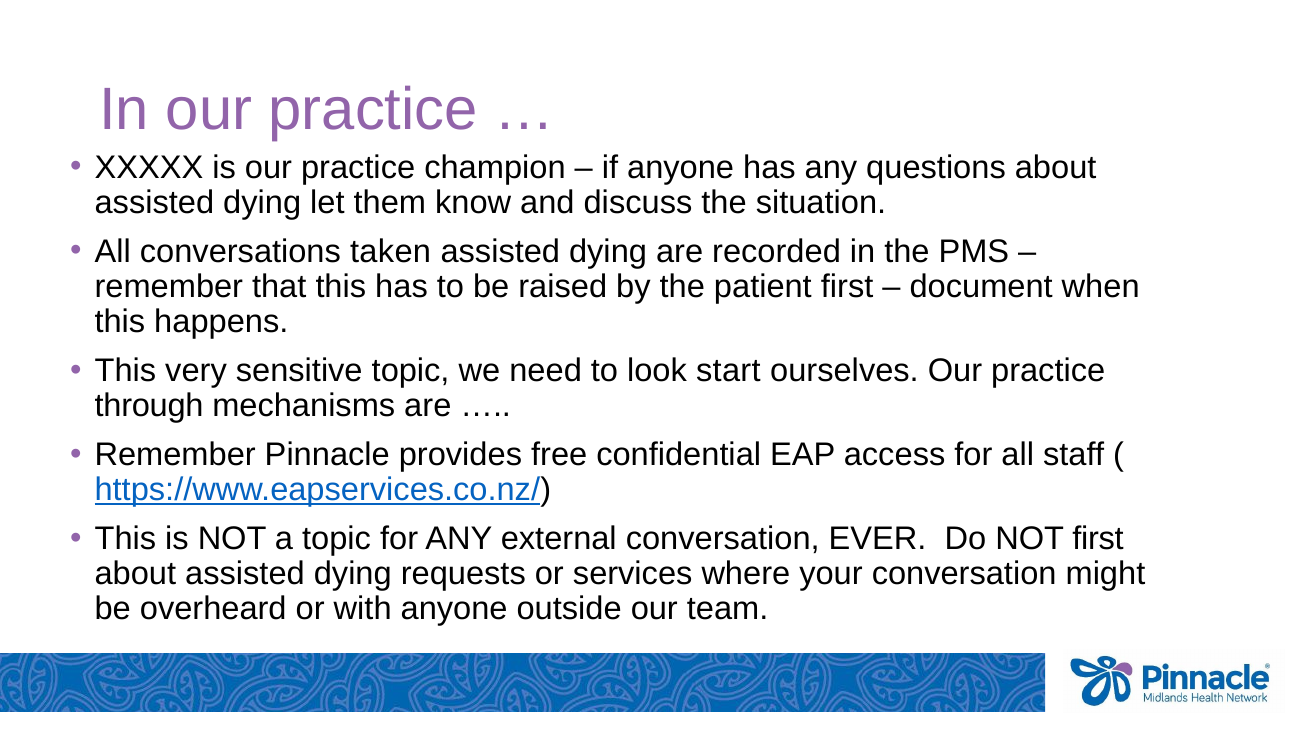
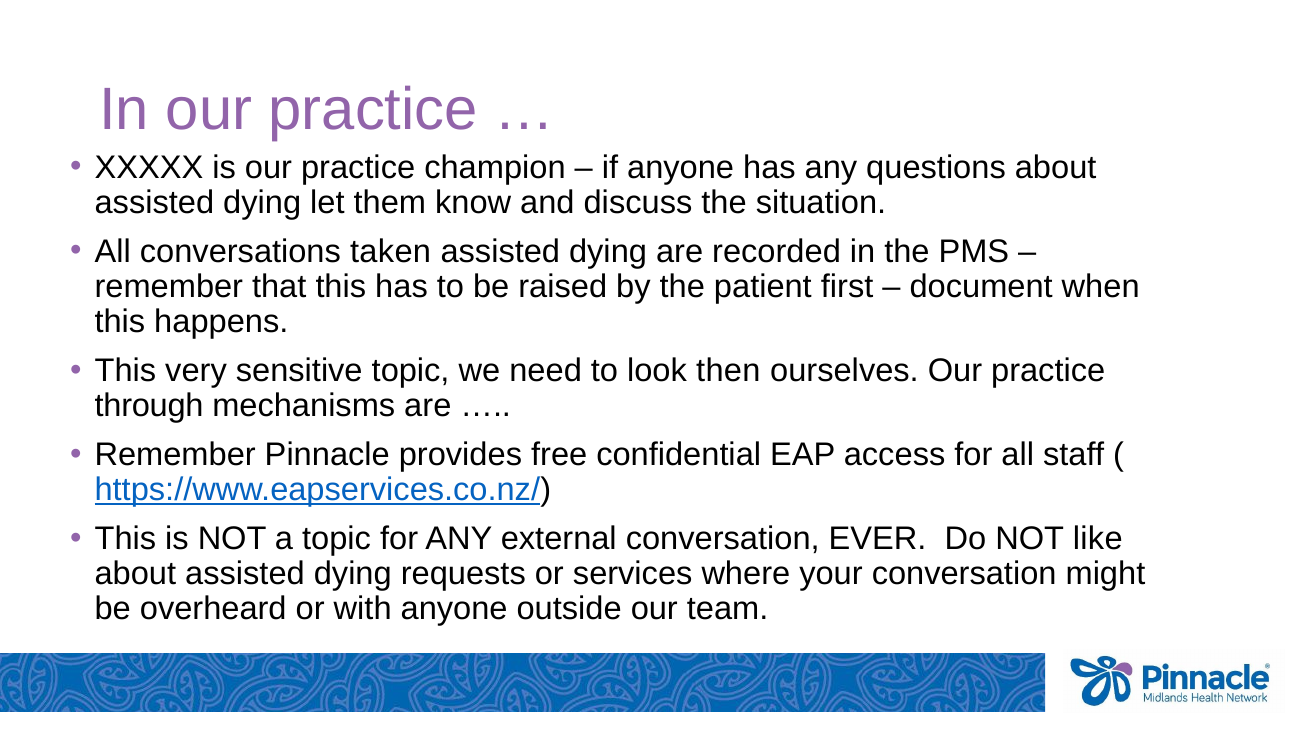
start: start -> then
NOT first: first -> like
